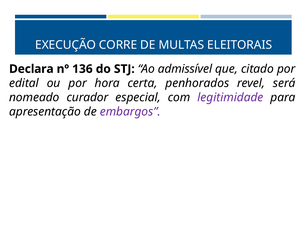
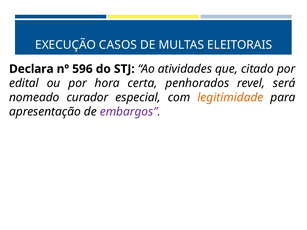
CORRE: CORRE -> CASOS
136: 136 -> 596
admissível: admissível -> atividades
legitimidade colour: purple -> orange
